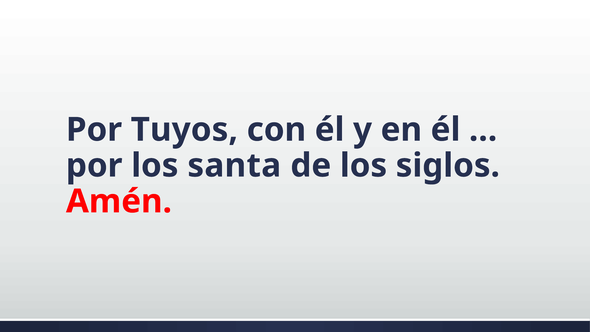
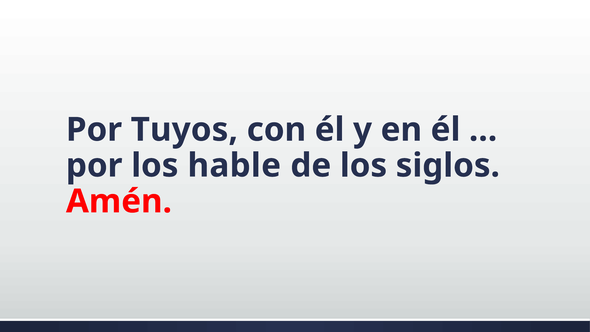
santa: santa -> hable
